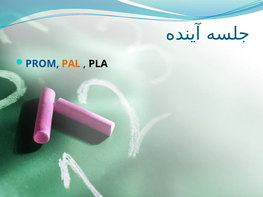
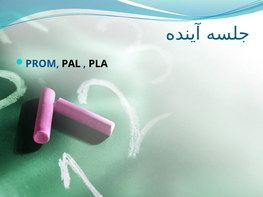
PAL colour: orange -> black
